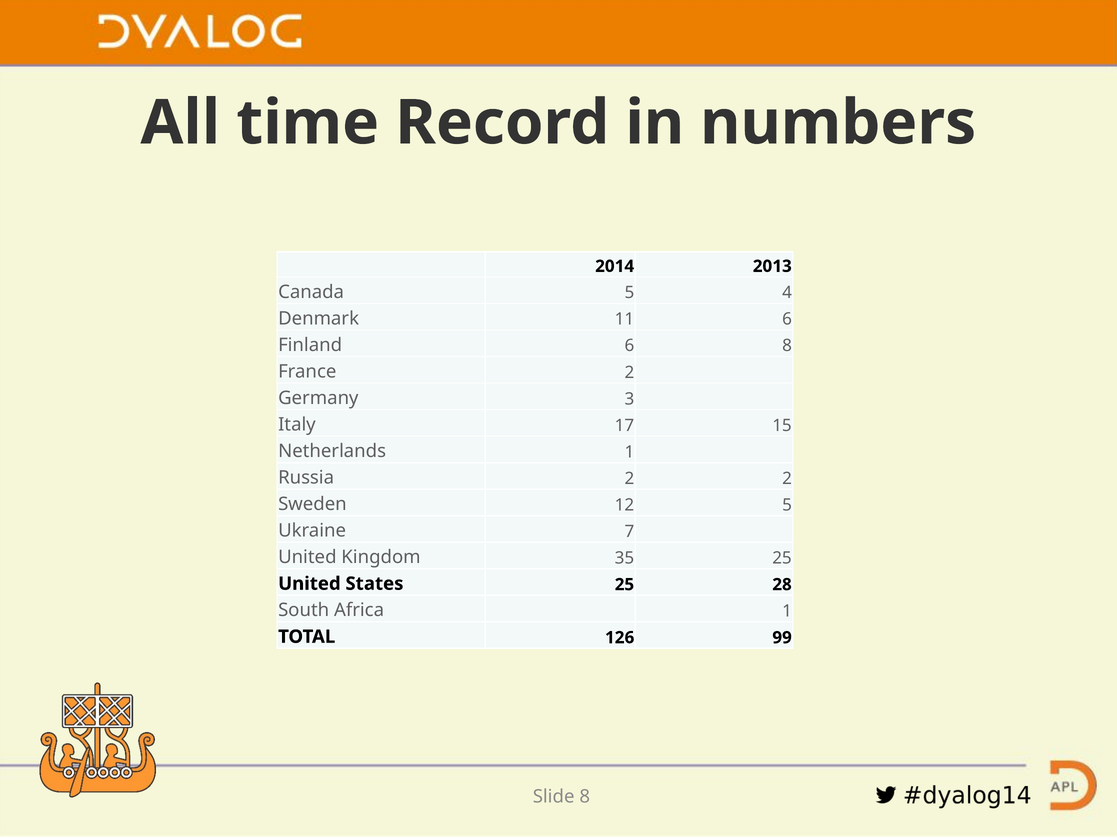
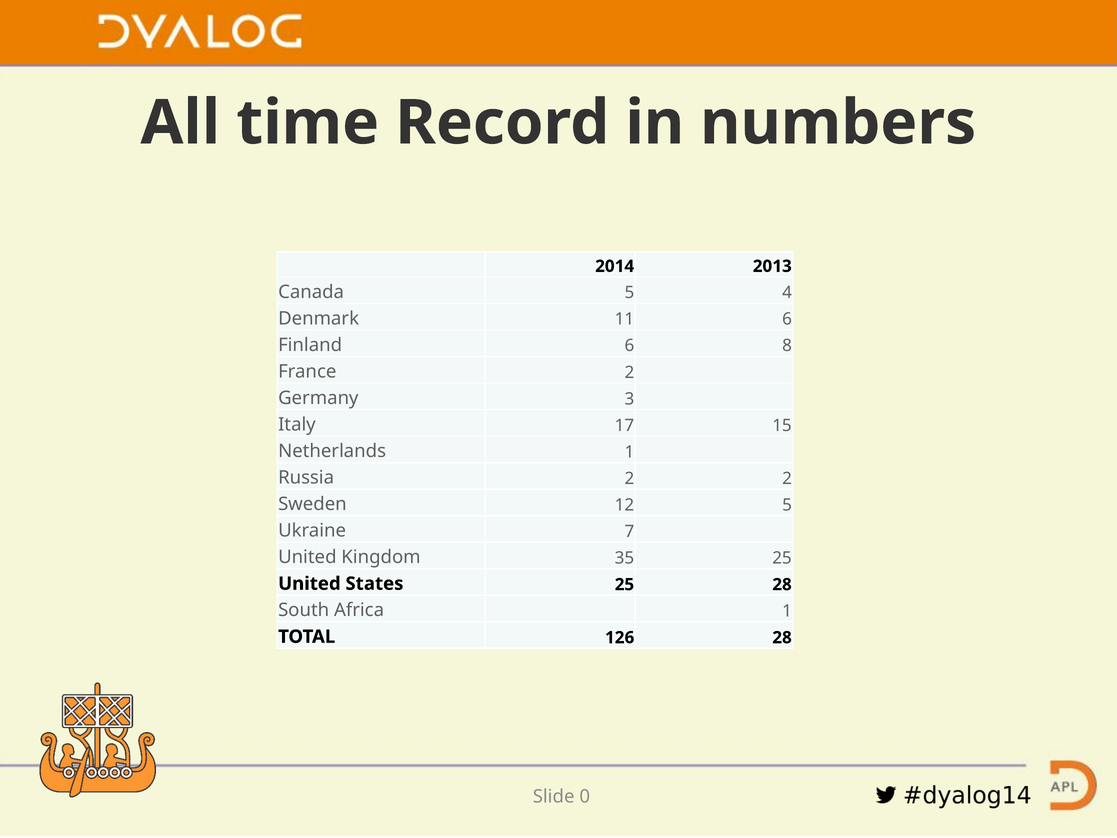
126 99: 99 -> 28
Slide 8: 8 -> 0
